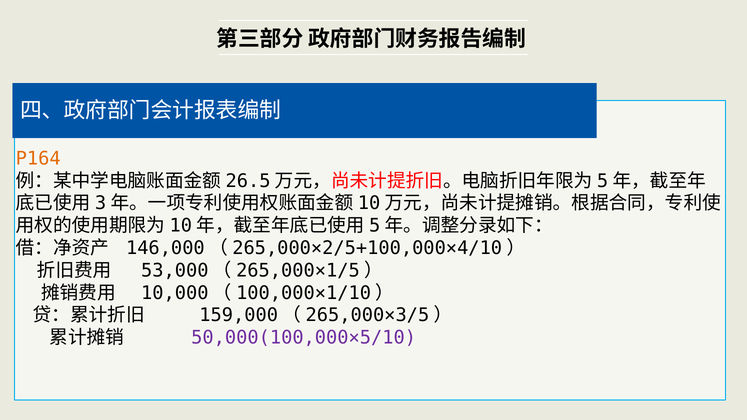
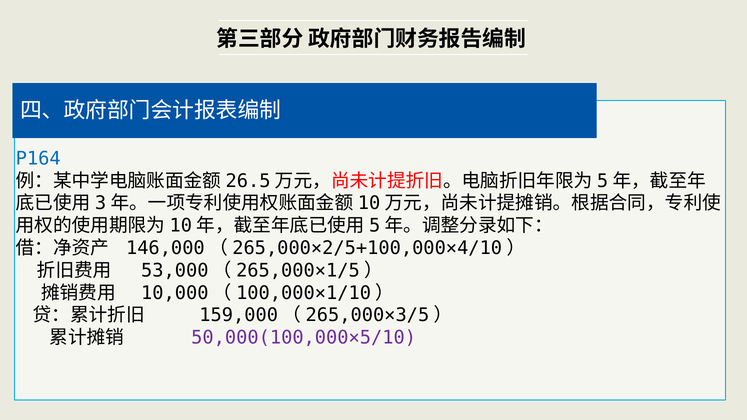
P164 colour: orange -> blue
